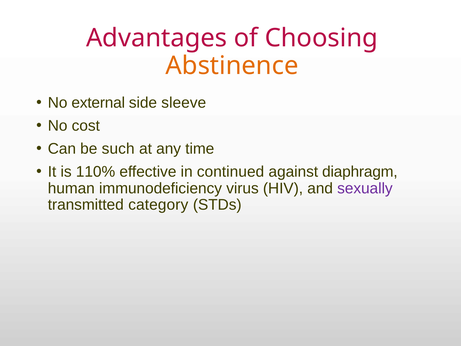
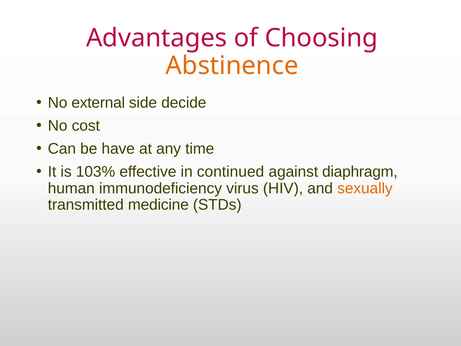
sleeve: sleeve -> decide
such: such -> have
110%: 110% -> 103%
sexually colour: purple -> orange
category: category -> medicine
